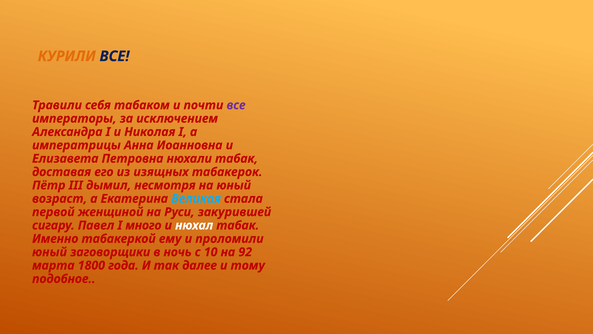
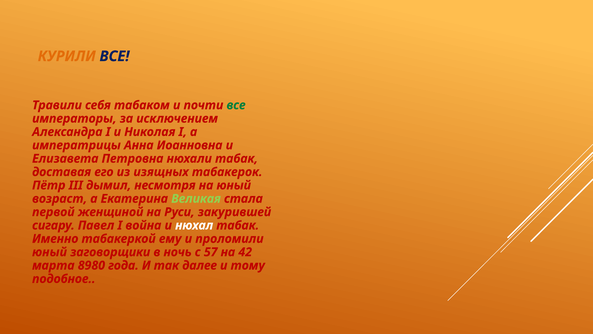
все at (236, 105) colour: purple -> green
Великая colour: light blue -> light green
много: много -> война
10: 10 -> 57
92: 92 -> 42
1800: 1800 -> 8980
